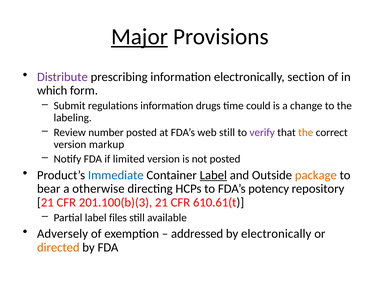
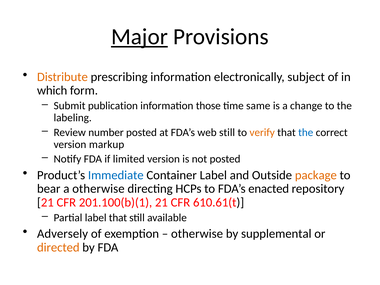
Distribute colour: purple -> orange
section: section -> subject
regulations: regulations -> publication
drugs: drugs -> those
could: could -> same
verify colour: purple -> orange
the at (306, 132) colour: orange -> blue
Label at (213, 175) underline: present -> none
potency: potency -> enacted
201.100(b)(3: 201.100(b)(3 -> 201.100(b)(1
label files: files -> that
addressed at (197, 234): addressed -> otherwise
by electronically: electronically -> supplemental
